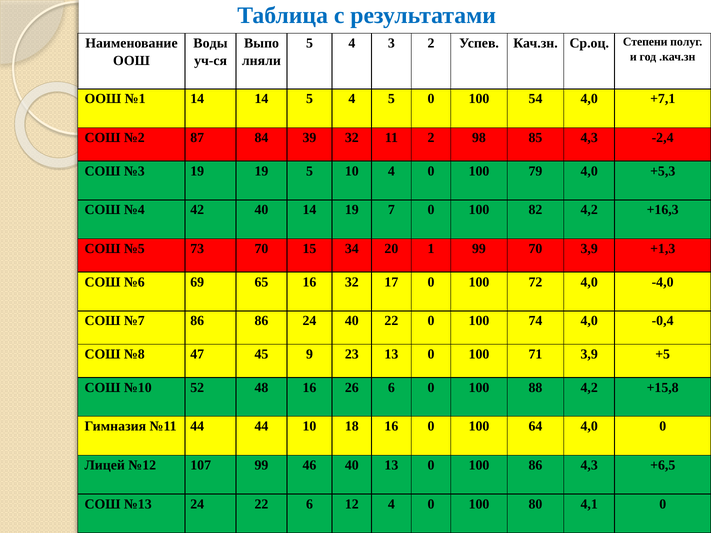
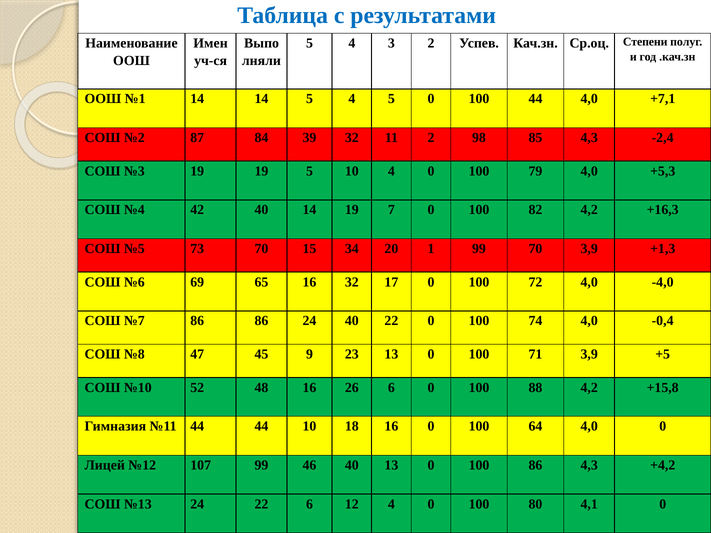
Воды: Воды -> Имен
100 54: 54 -> 44
+6,5: +6,5 -> +4,2
